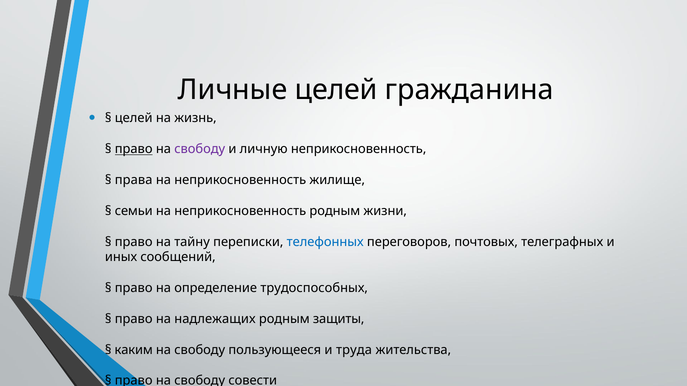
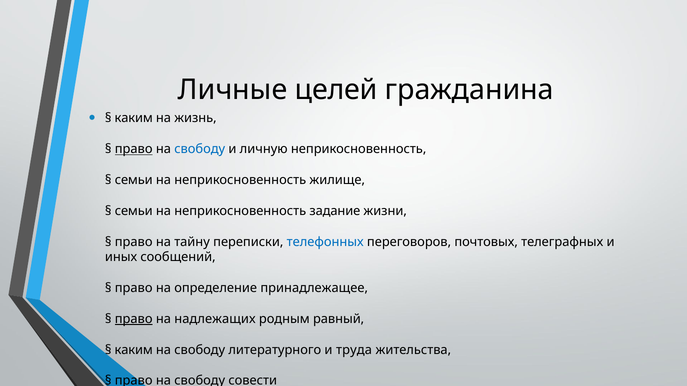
целей at (134, 118): целей -> каким
свободу at (200, 149) colour: purple -> blue
права at (134, 180): права -> семьи
неприкосновенность родным: родным -> задание
трудоспособных: трудоспособных -> принадлежащее
право at (134, 319) underline: none -> present
защиты: защиты -> равный
пользующееся: пользующееся -> литературного
